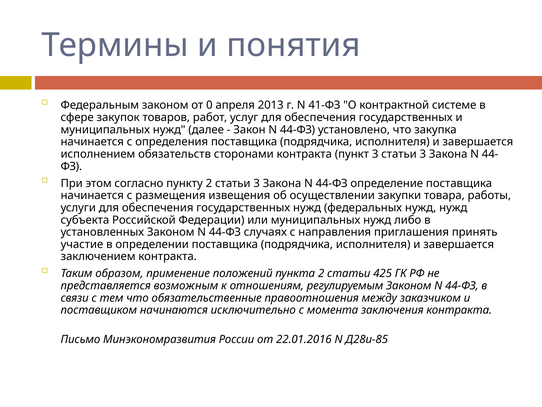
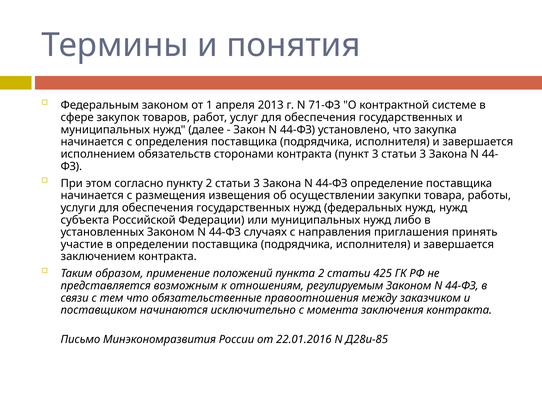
0: 0 -> 1
41-ФЗ: 41-ФЗ -> 71-ФЗ
